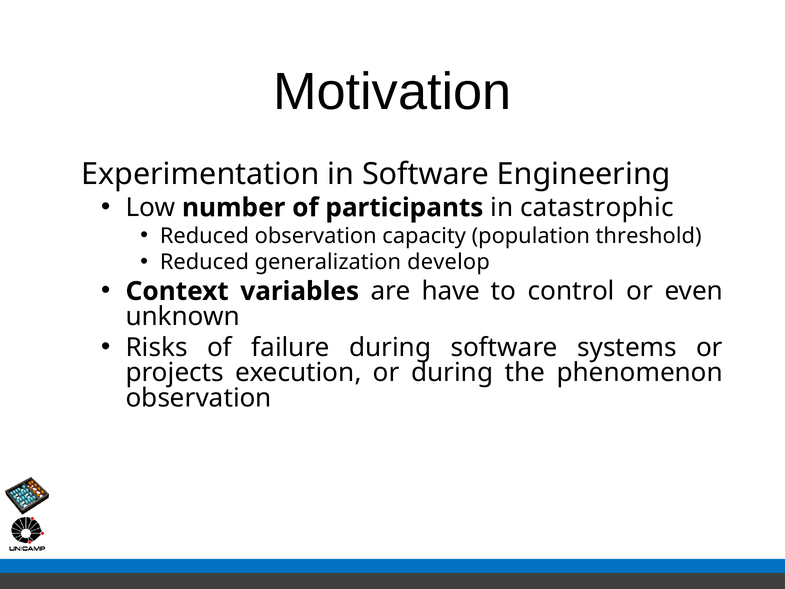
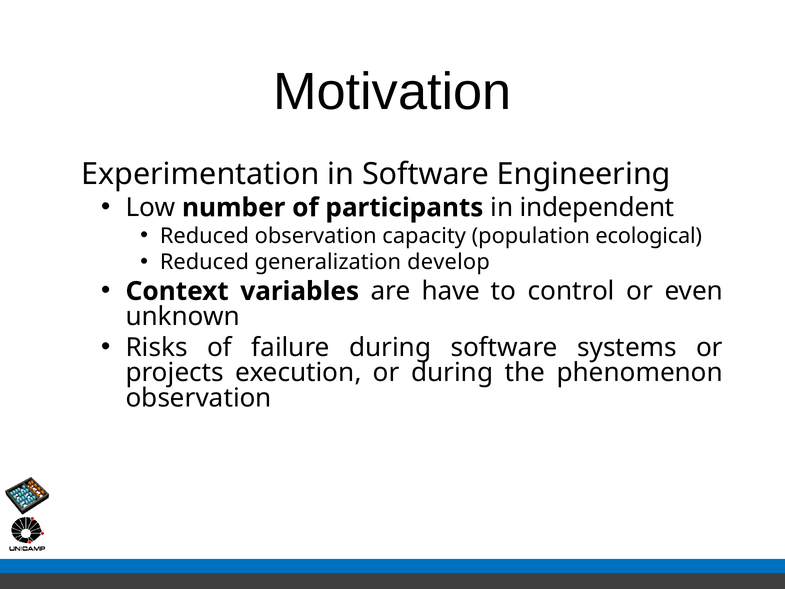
catastrophic: catastrophic -> independent
threshold: threshold -> ecological
